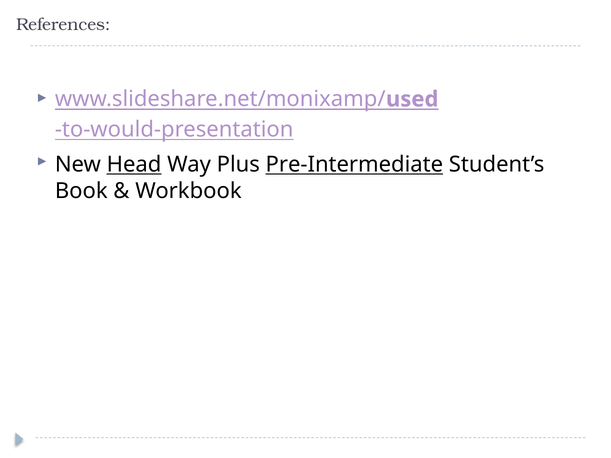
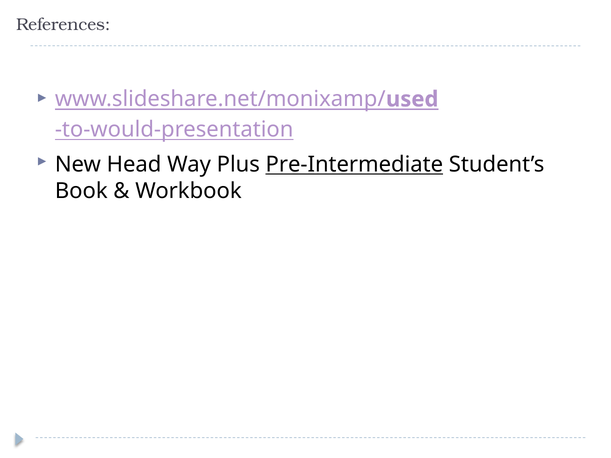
Head underline: present -> none
